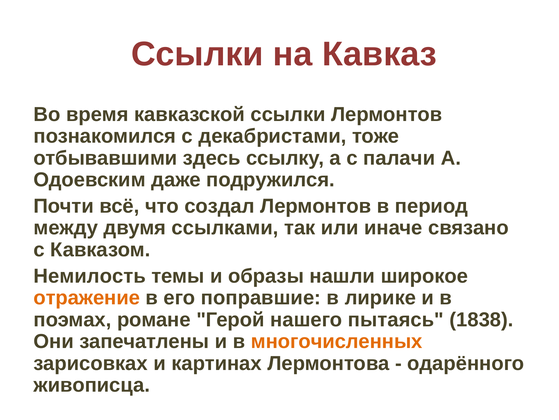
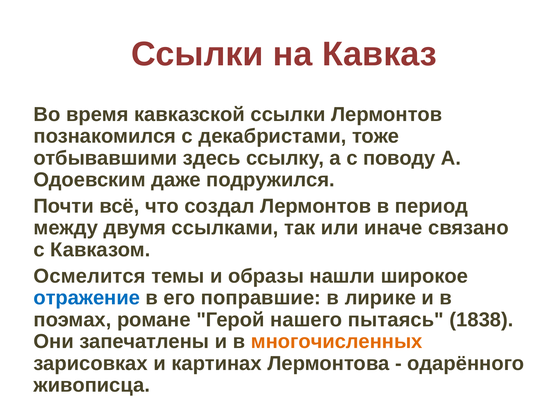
палачи: палачи -> поводу
Немилость: Немилость -> Осмелится
отражение colour: orange -> blue
